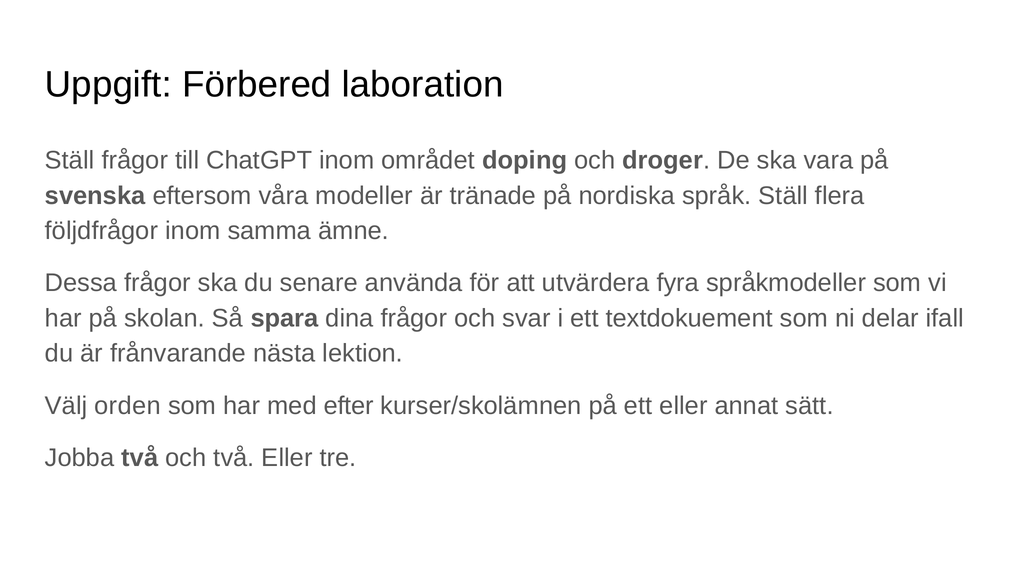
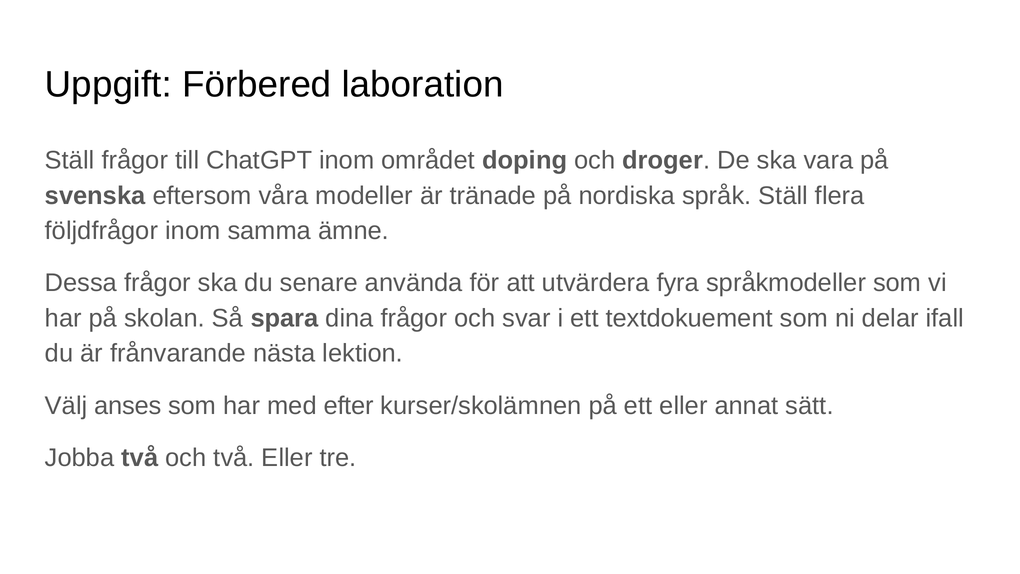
orden: orden -> anses
